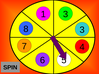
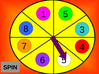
1 3: 3 -> 5
